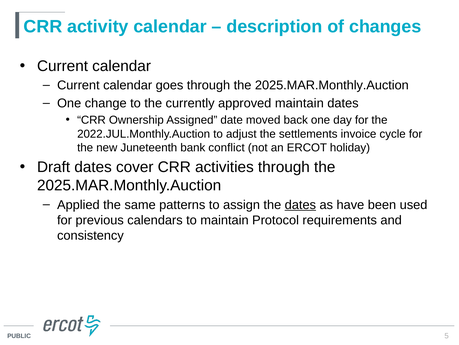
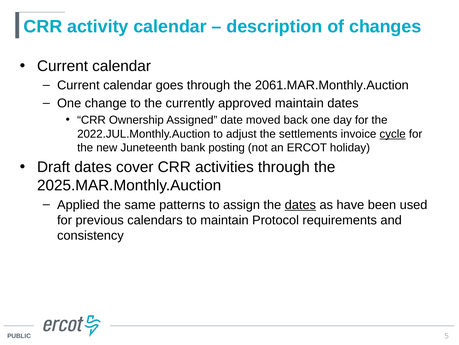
goes through the 2025.MAR.Monthly.Auction: 2025.MAR.Monthly.Auction -> 2061.MAR.Monthly.Auction
cycle underline: none -> present
conflict: conflict -> posting
